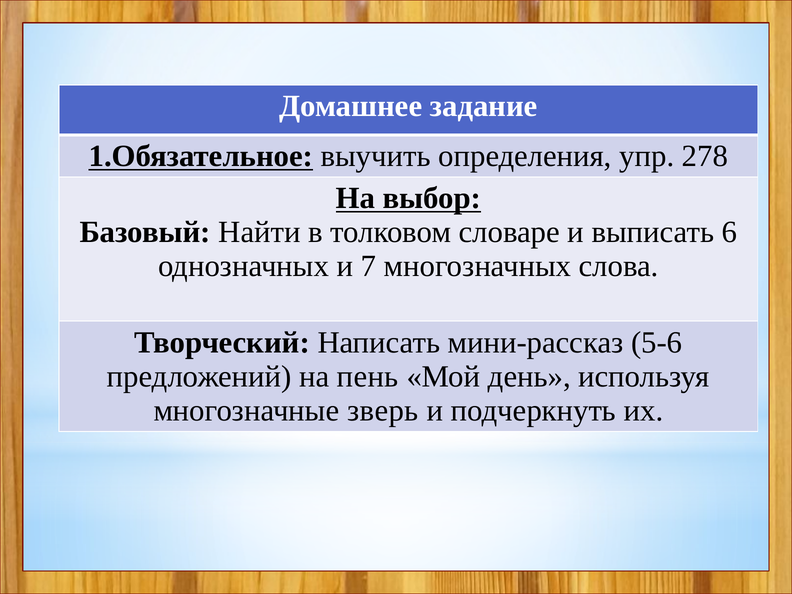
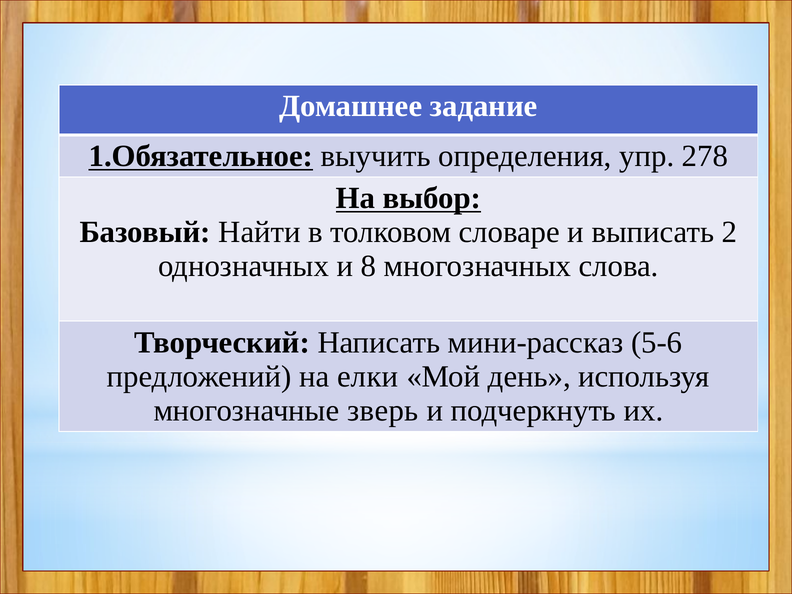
6: 6 -> 2
7: 7 -> 8
пень: пень -> елки
